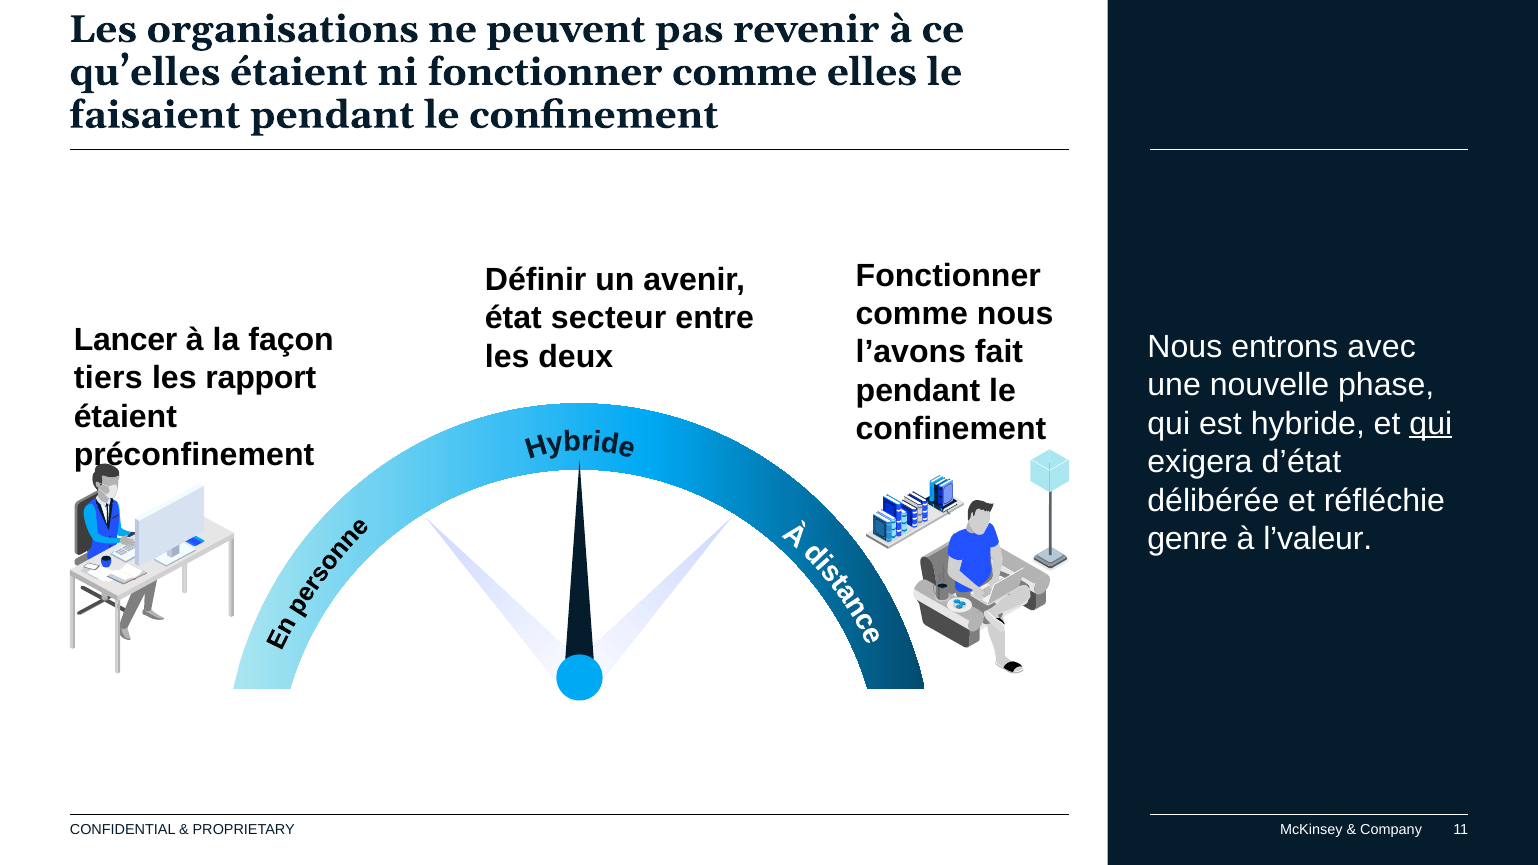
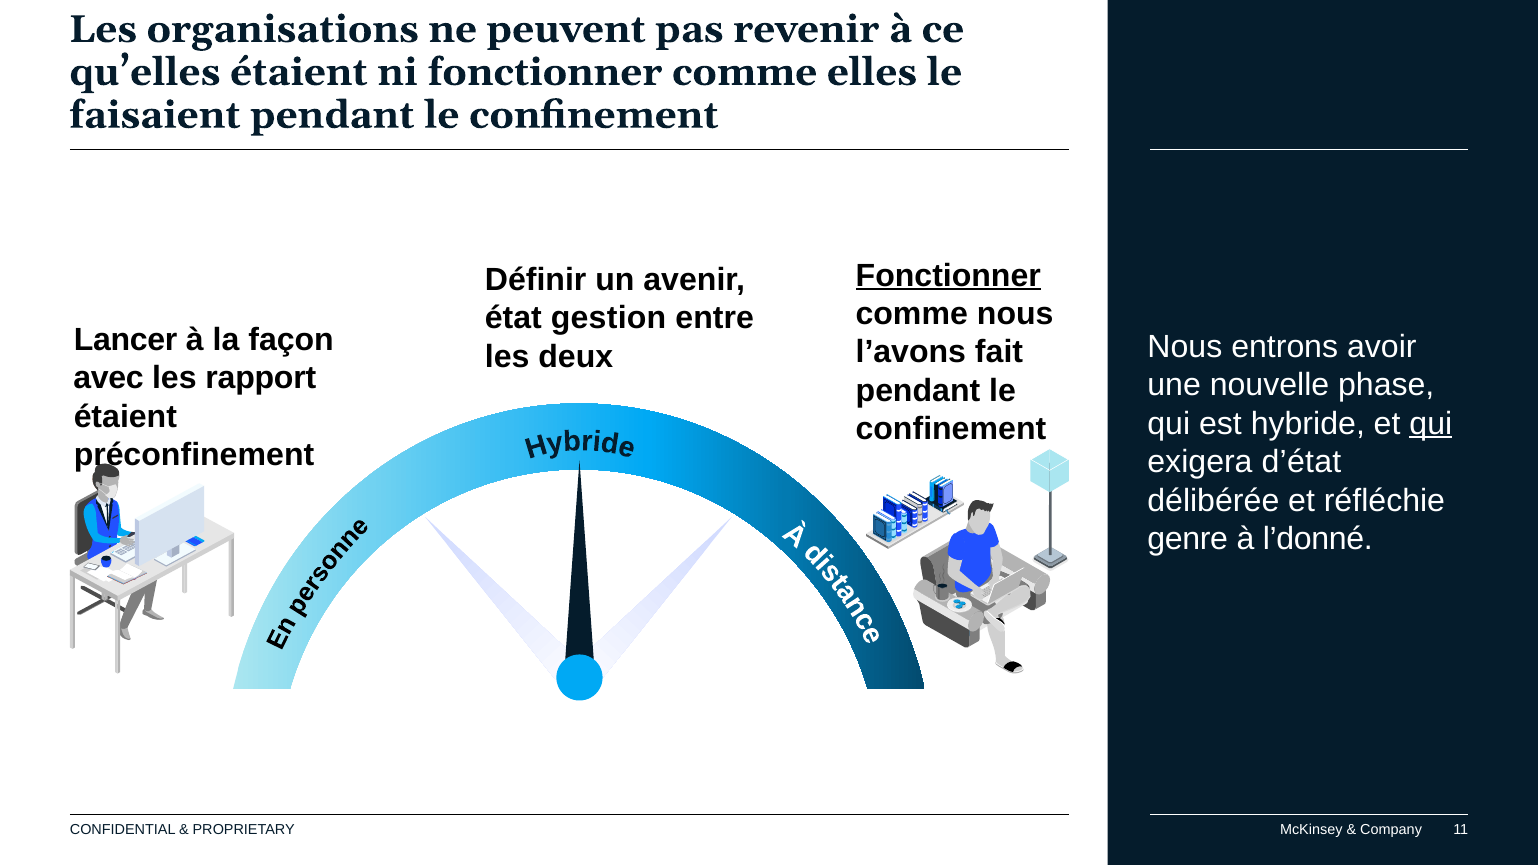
Fonctionner at (948, 275) underline: none -> present
secteur: secteur -> gestion
avec: avec -> avoir
tiers: tiers -> avec
l’valeur: l’valeur -> l’donné
